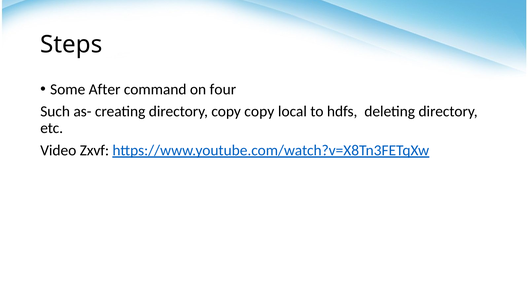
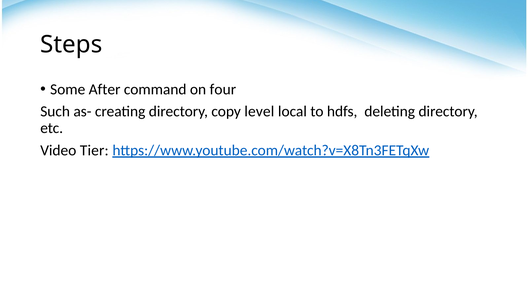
copy copy: copy -> level
Zxvf: Zxvf -> Tier
